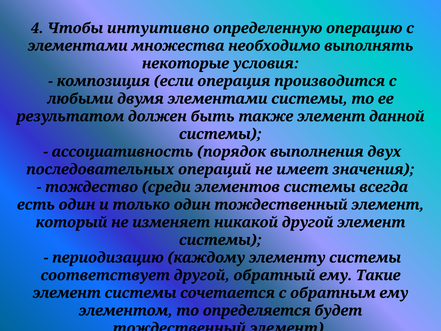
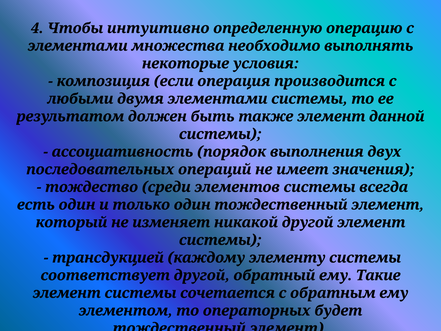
периодизацию: периодизацию -> трансдукцией
определяется: определяется -> операторных
